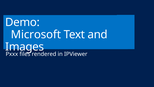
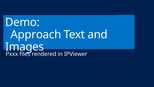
Microsoft: Microsoft -> Approach
